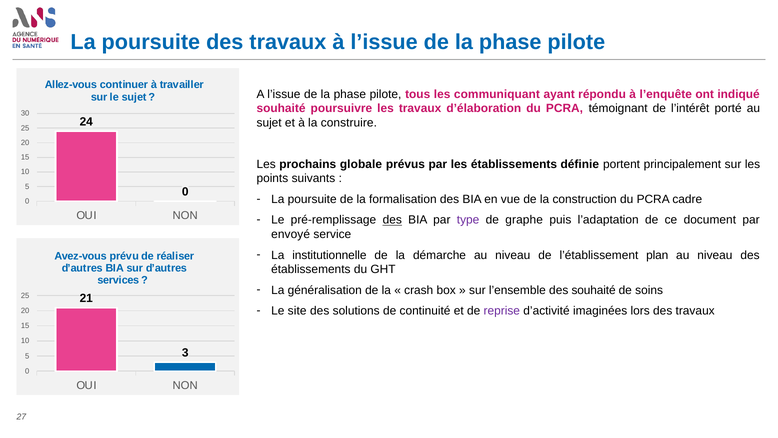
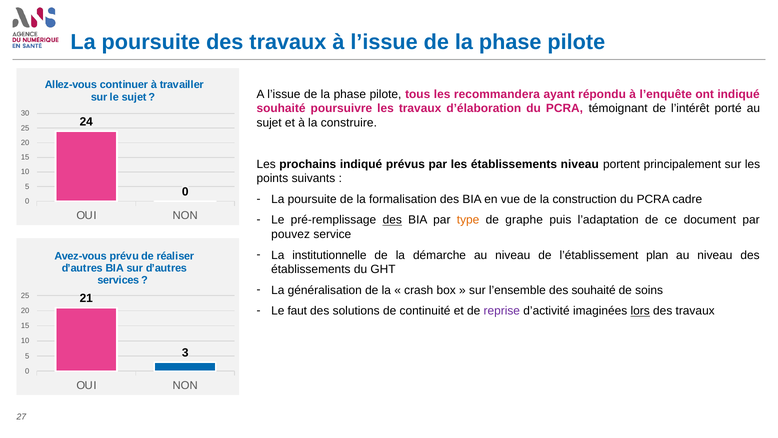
communiquant: communiquant -> recommandera
prochains globale: globale -> indiqué
établissements définie: définie -> niveau
type colour: purple -> orange
envoyé: envoyé -> pouvez
site: site -> faut
lors underline: none -> present
